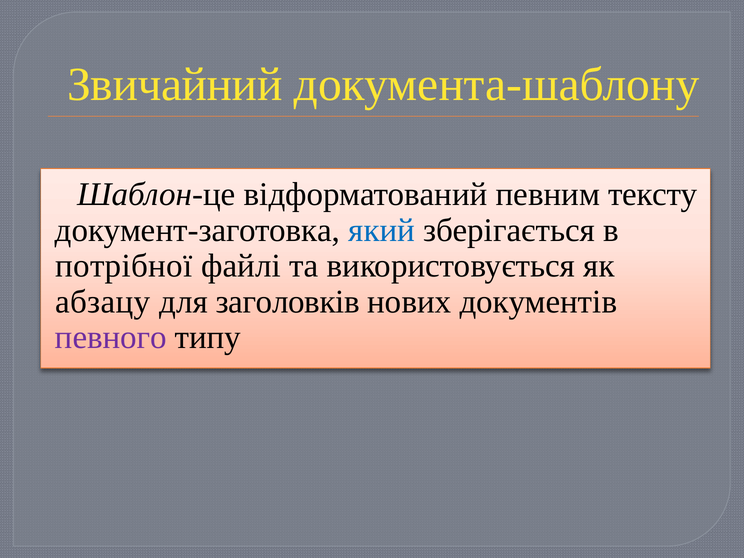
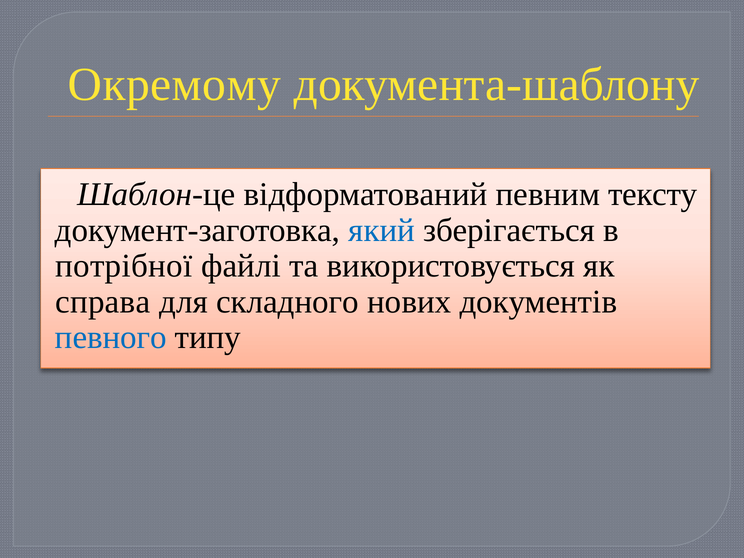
Звичайний: Звичайний -> Окремому
абзацу: абзацу -> справа
заголовків: заголовків -> складного
певного colour: purple -> blue
